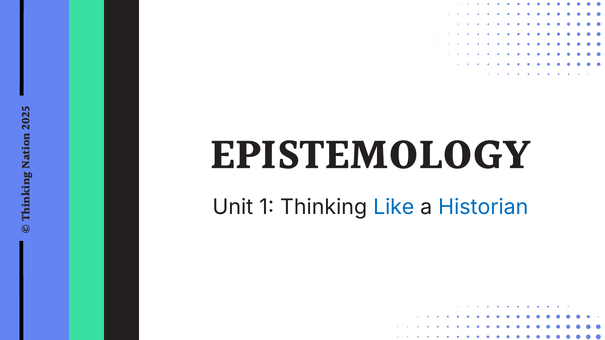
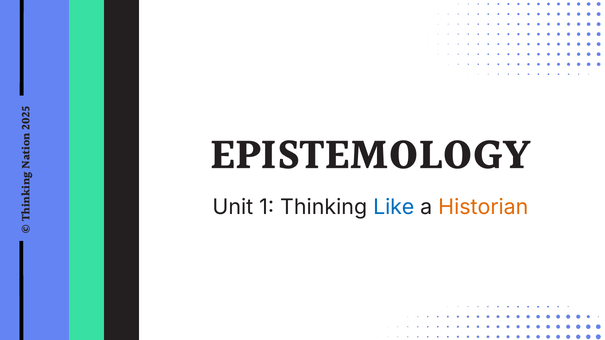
Historian colour: blue -> orange
